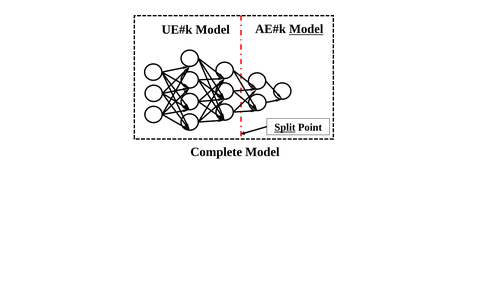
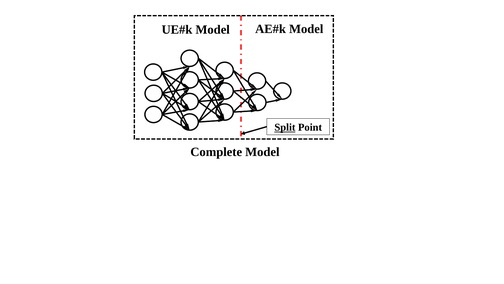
Model at (306, 29) underline: present -> none
